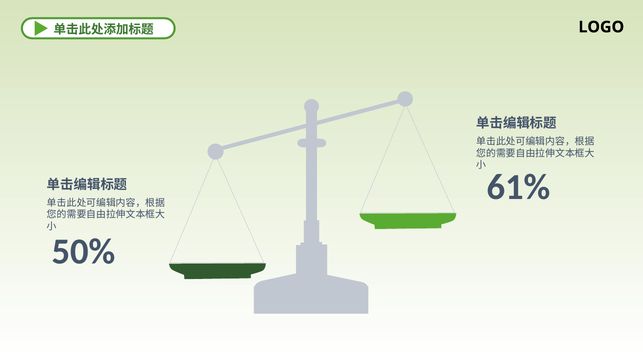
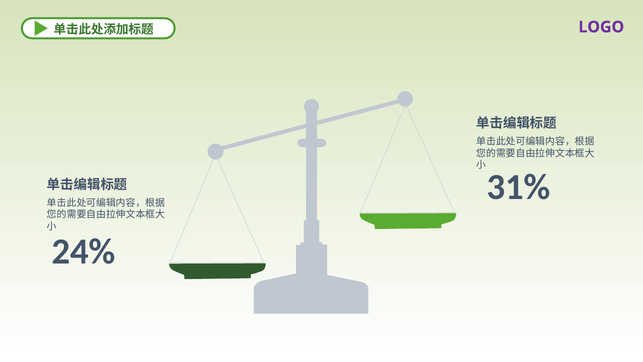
LOGO colour: black -> purple
61%: 61% -> 31%
50%: 50% -> 24%
